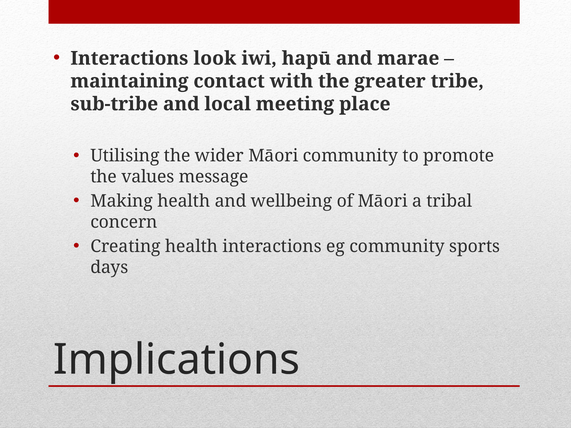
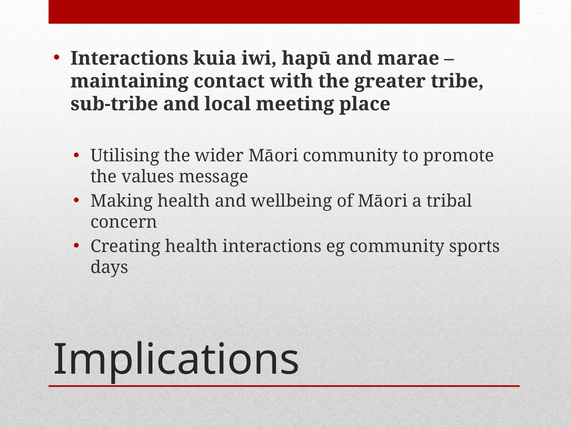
look: look -> kuia
